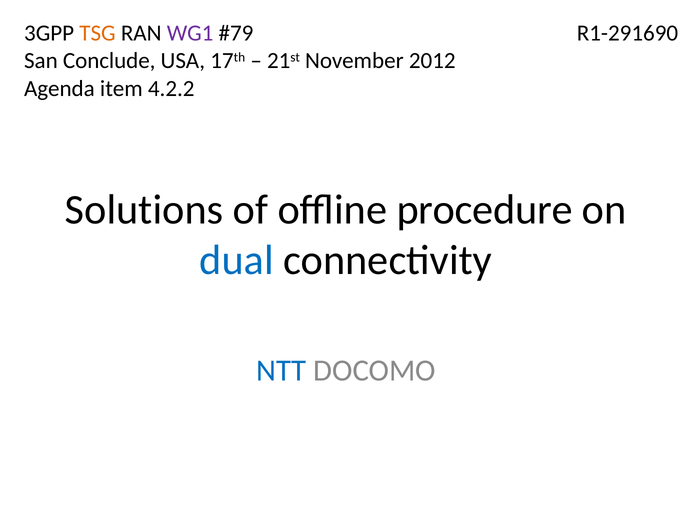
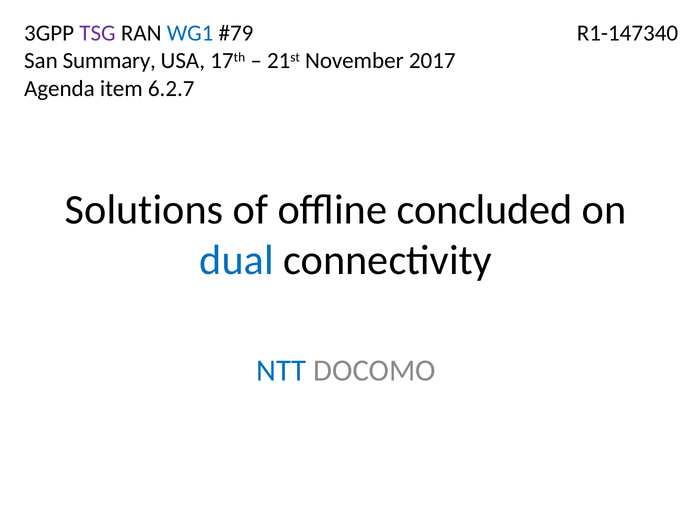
TSG colour: orange -> purple
WG1 colour: purple -> blue
R1-291690: R1-291690 -> R1-147340
Conclude: Conclude -> Summary
2012: 2012 -> 2017
4.2.2: 4.2.2 -> 6.2.7
procedure: procedure -> concluded
